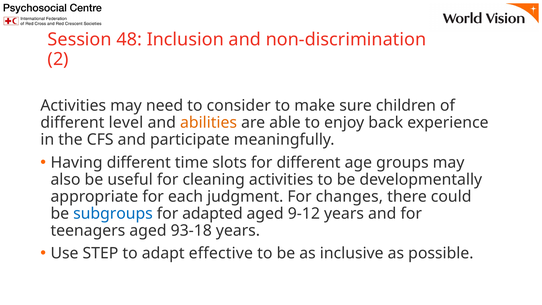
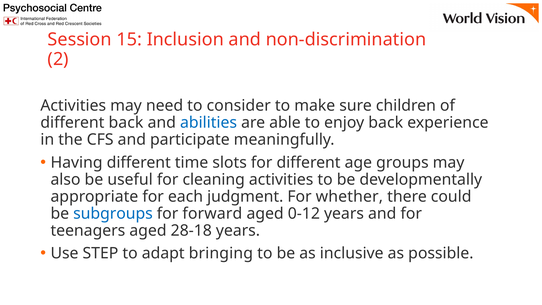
48: 48 -> 15
different level: level -> back
abilities colour: orange -> blue
changes: changes -> whether
adapted: adapted -> forward
9-12: 9-12 -> 0-12
93-18: 93-18 -> 28-18
effective: effective -> bringing
